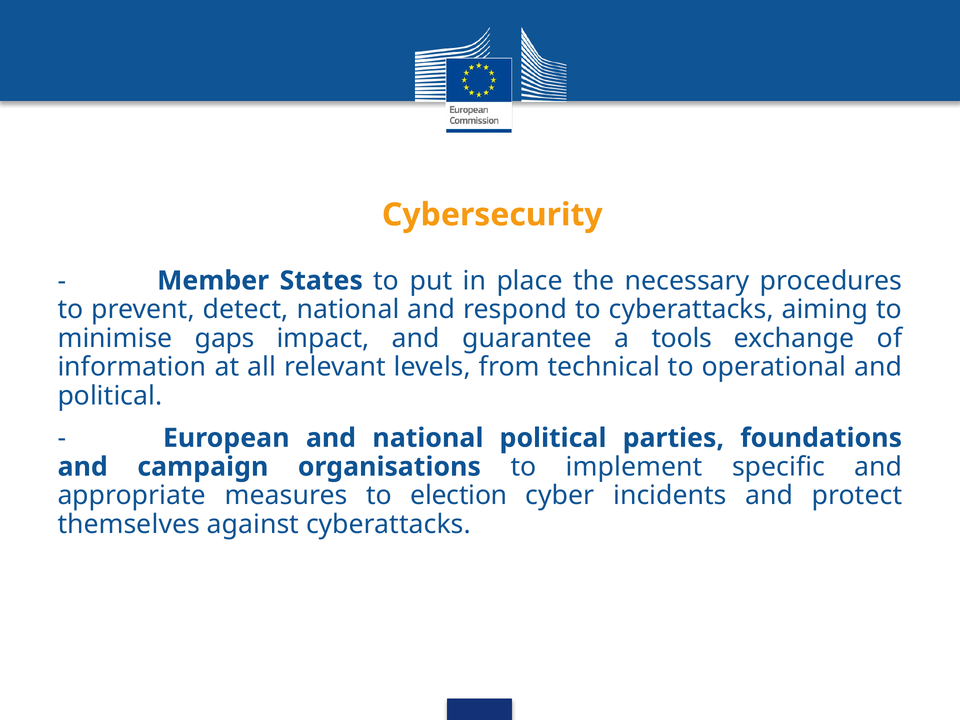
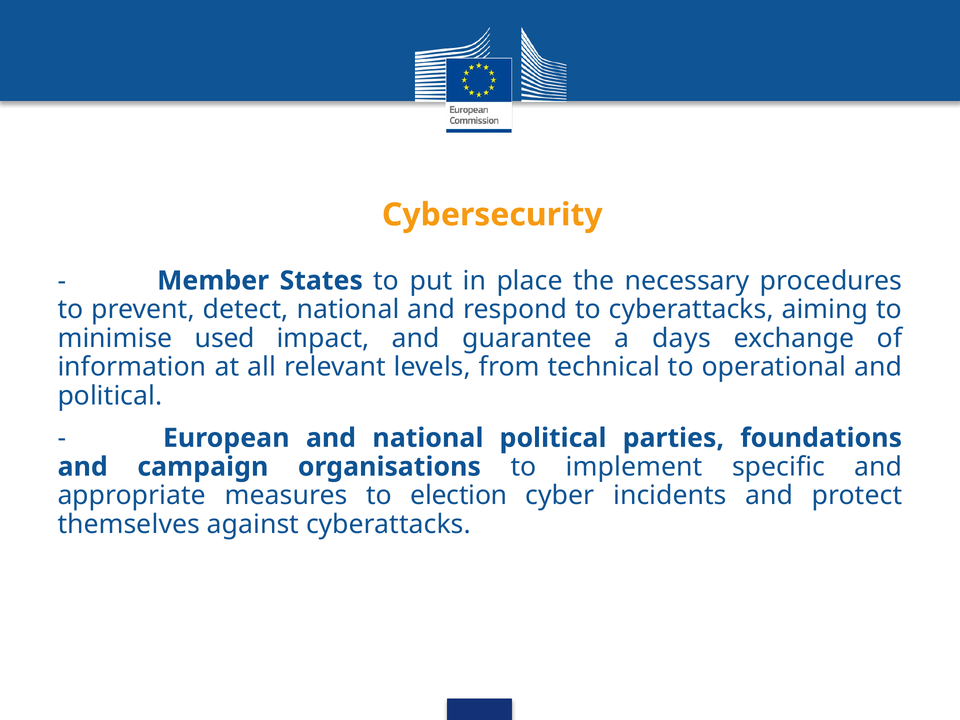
gaps: gaps -> used
tools: tools -> days
